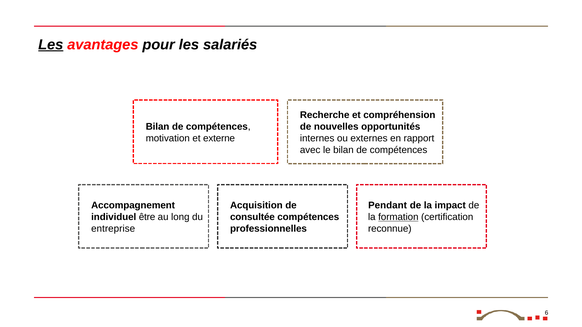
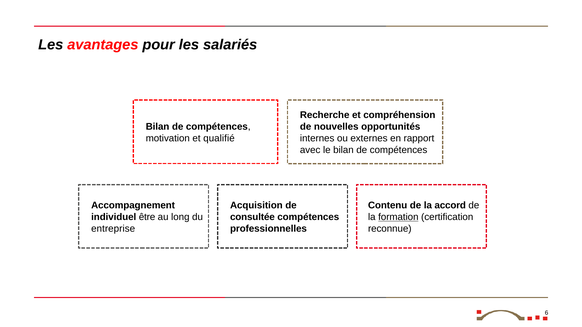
Les at (51, 45) underline: present -> none
externe: externe -> qualifié
Pendant: Pendant -> Contenu
impact: impact -> accord
